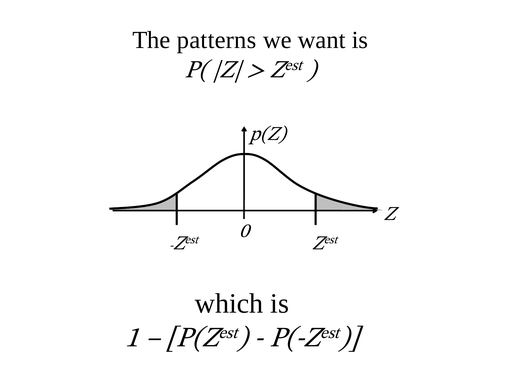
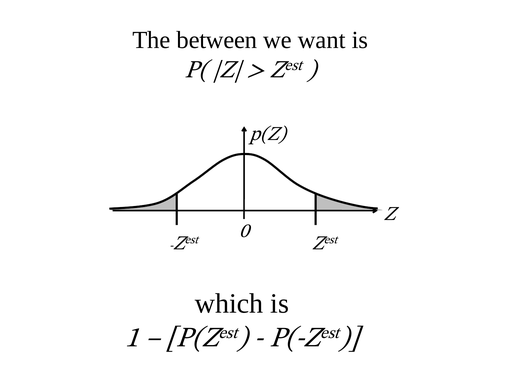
patterns: patterns -> between
